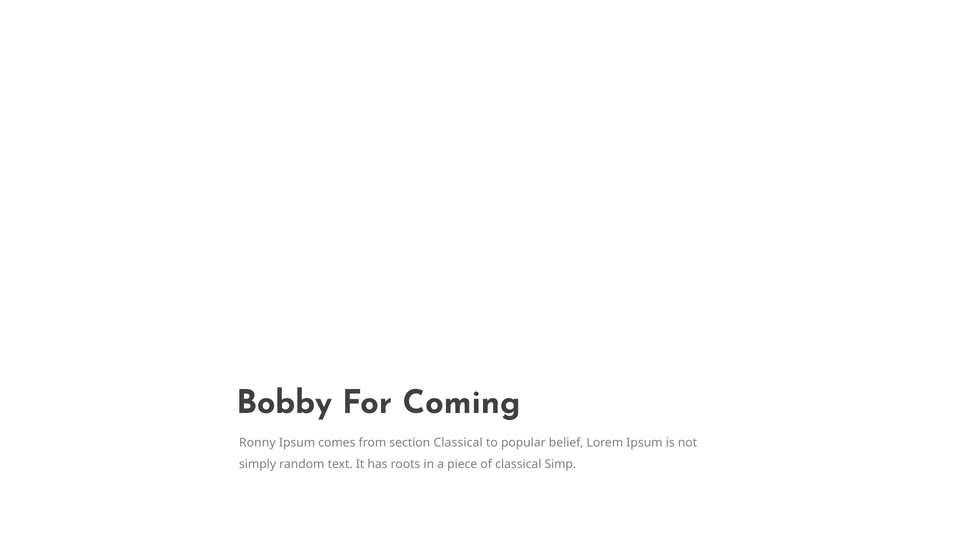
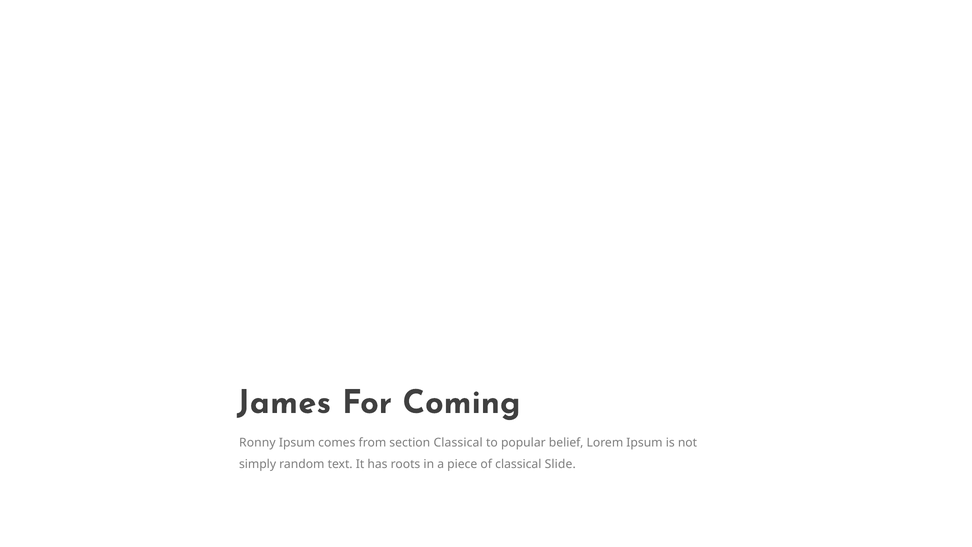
Bobby: Bobby -> James
Simp: Simp -> Slide
